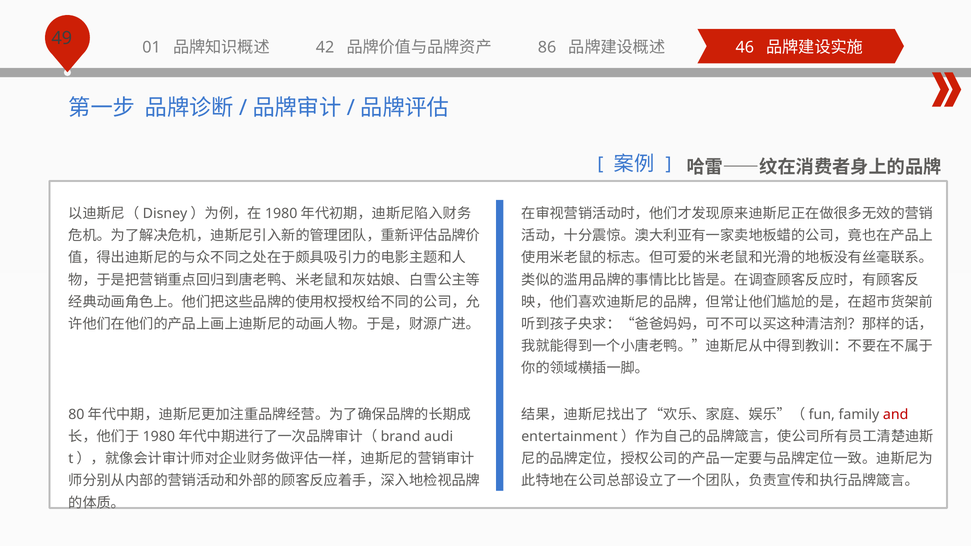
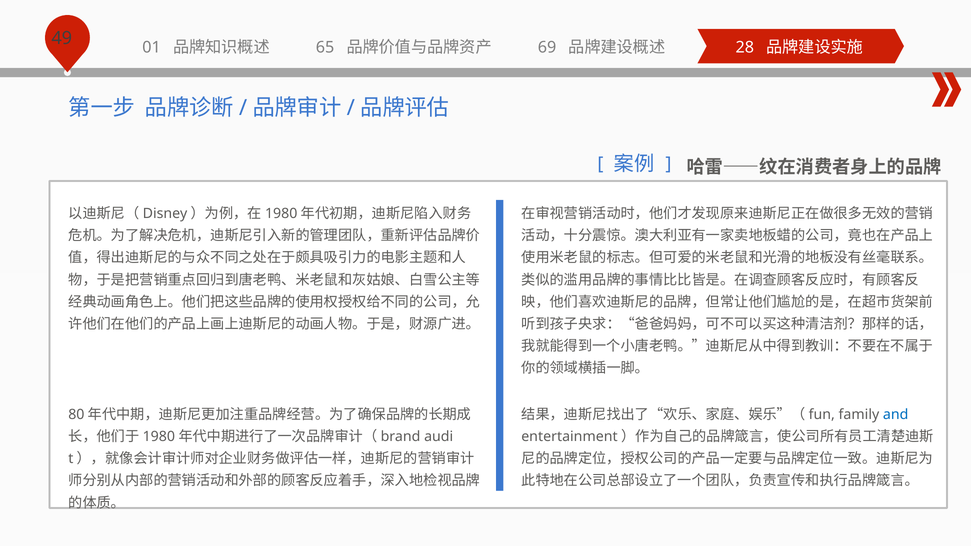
46: 46 -> 28
42: 42 -> 65
86: 86 -> 69
and colour: red -> blue
